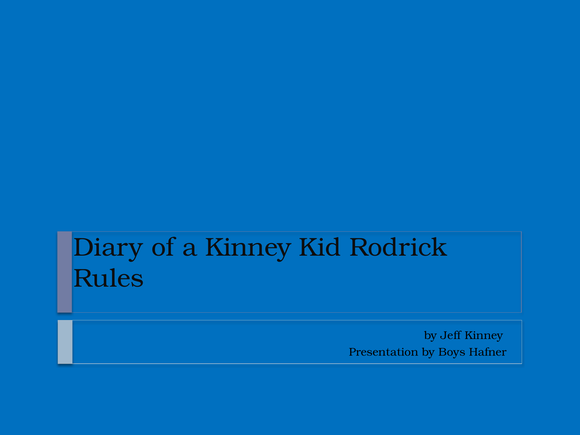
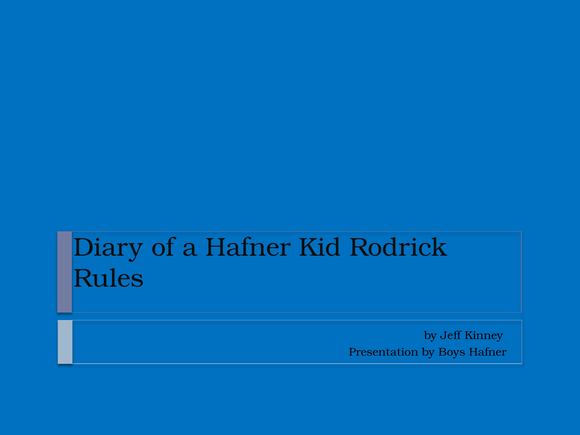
a Kinney: Kinney -> Hafner
